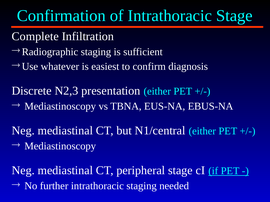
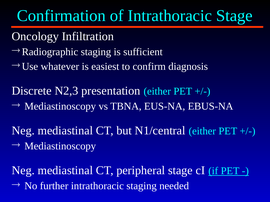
Complete: Complete -> Oncology
